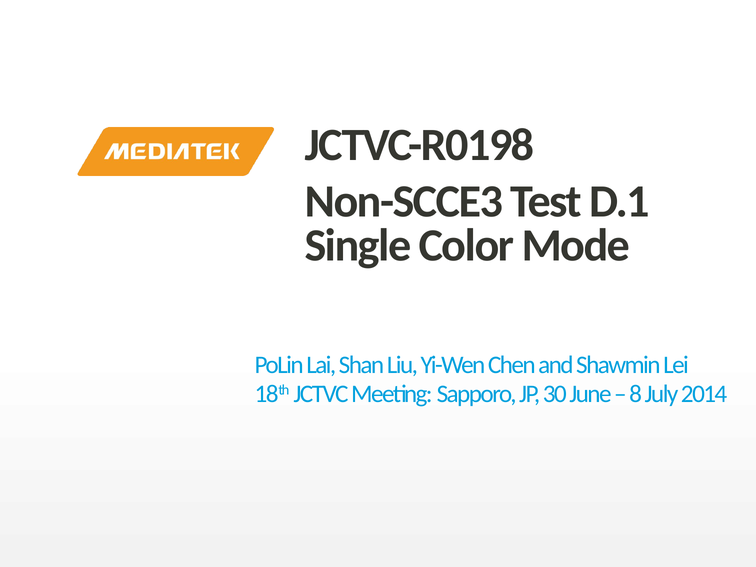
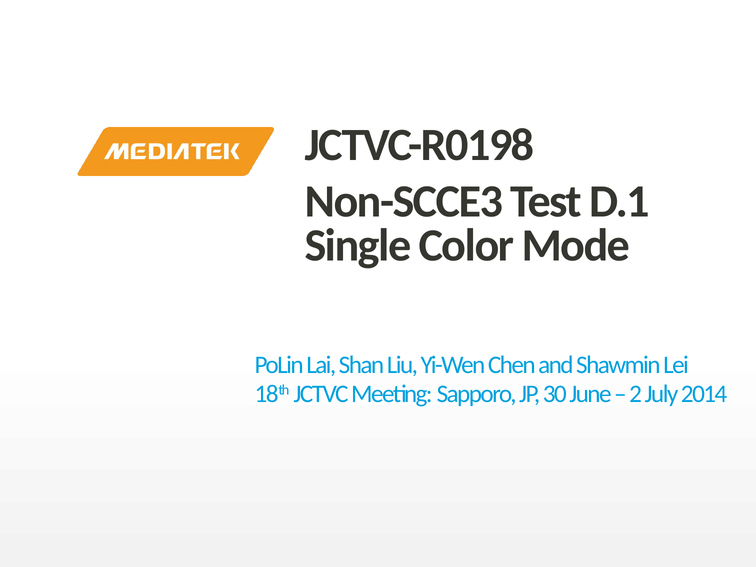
8: 8 -> 2
